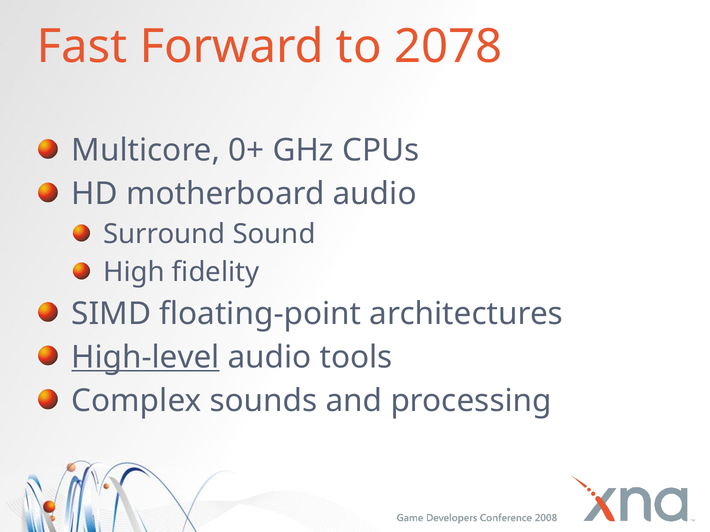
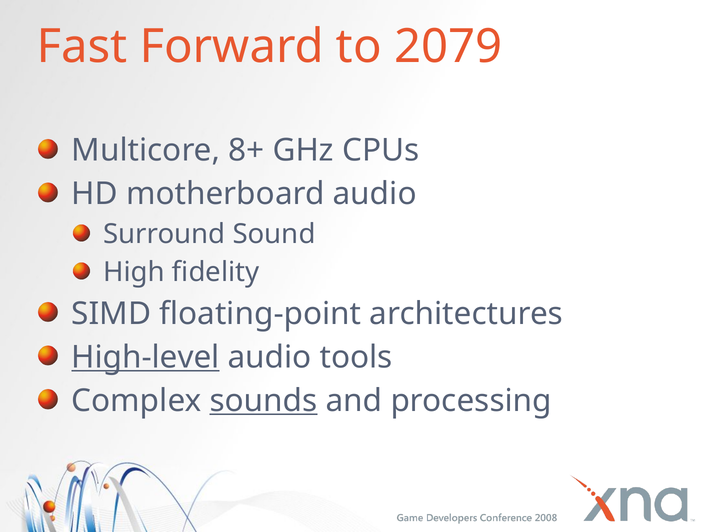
2078: 2078 -> 2079
0+: 0+ -> 8+
sounds underline: none -> present
